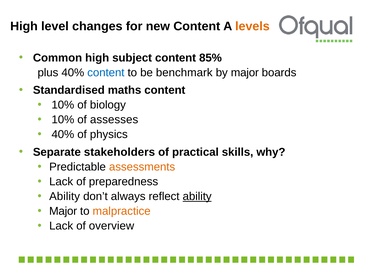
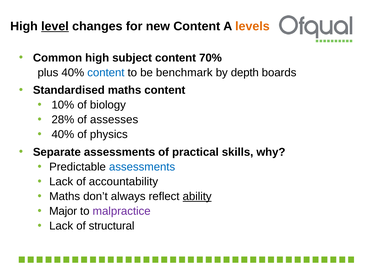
level underline: none -> present
85%: 85% -> 70%
by major: major -> depth
10% at (63, 120): 10% -> 28%
Separate stakeholders: stakeholders -> assessments
assessments at (142, 167) colour: orange -> blue
preparedness: preparedness -> accountability
Ability at (65, 196): Ability -> Maths
malpractice colour: orange -> purple
overview: overview -> structural
